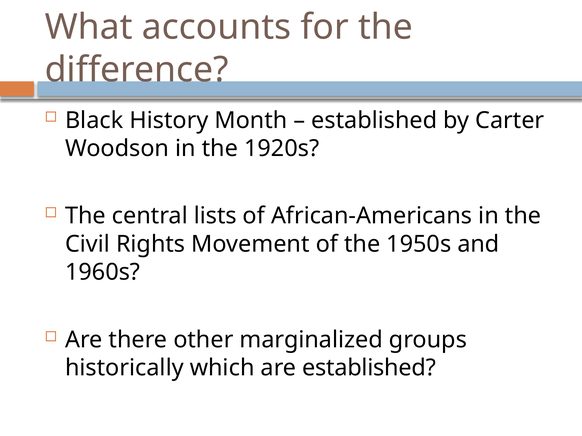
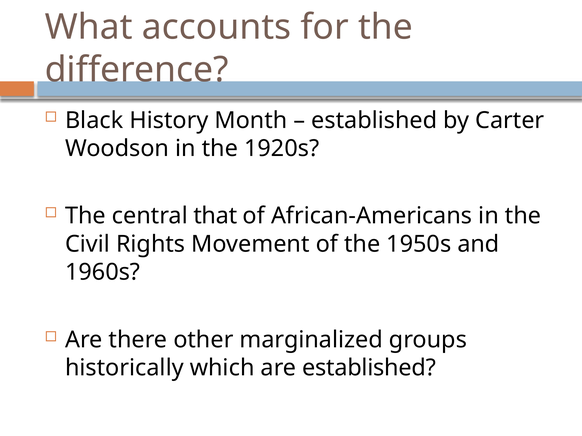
lists: lists -> that
